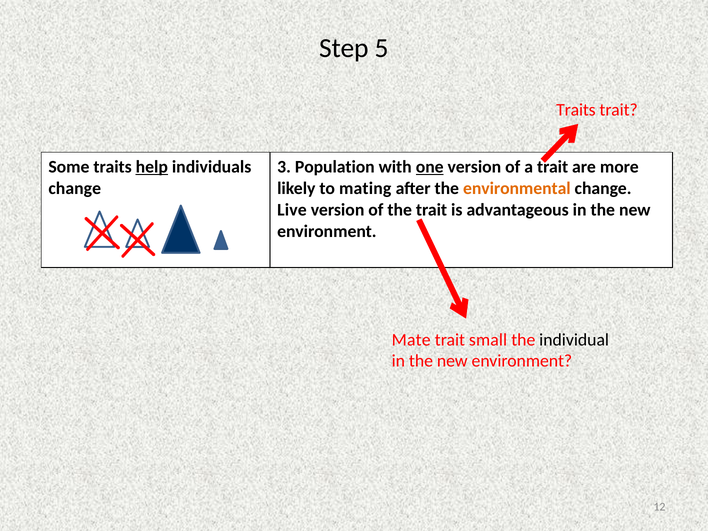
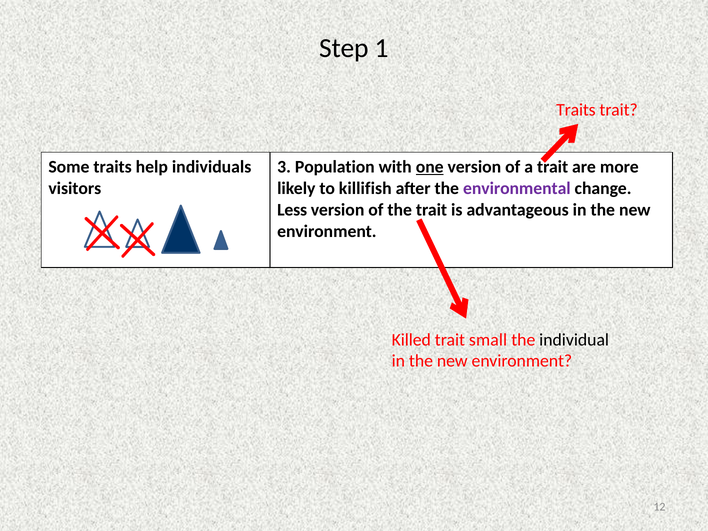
5: 5 -> 1
help underline: present -> none
change at (75, 188): change -> visitors
mating: mating -> killifish
environmental colour: orange -> purple
Live: Live -> Less
Mate: Mate -> Killed
